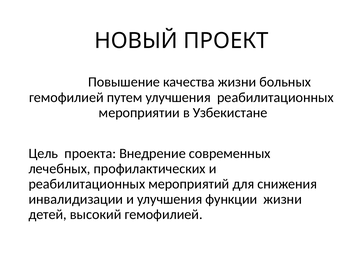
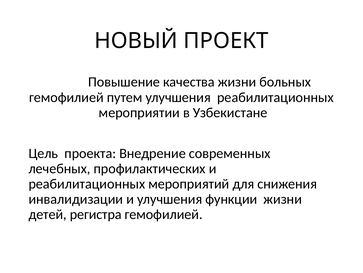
высокий: высокий -> регистра
